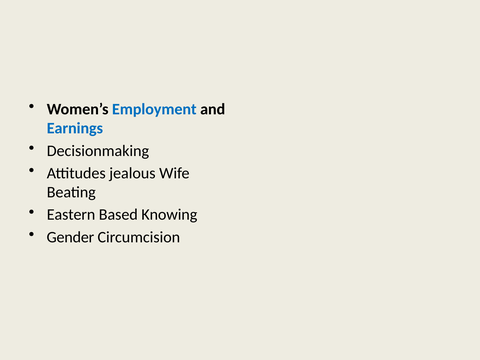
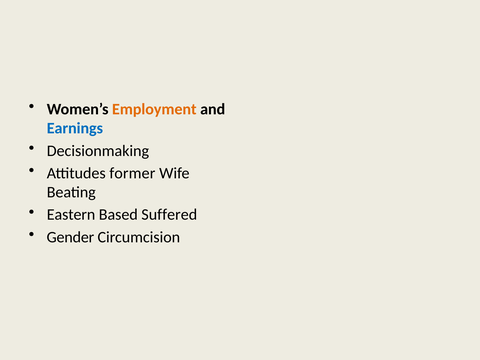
Employment colour: blue -> orange
jealous: jealous -> former
Knowing: Knowing -> Suffered
